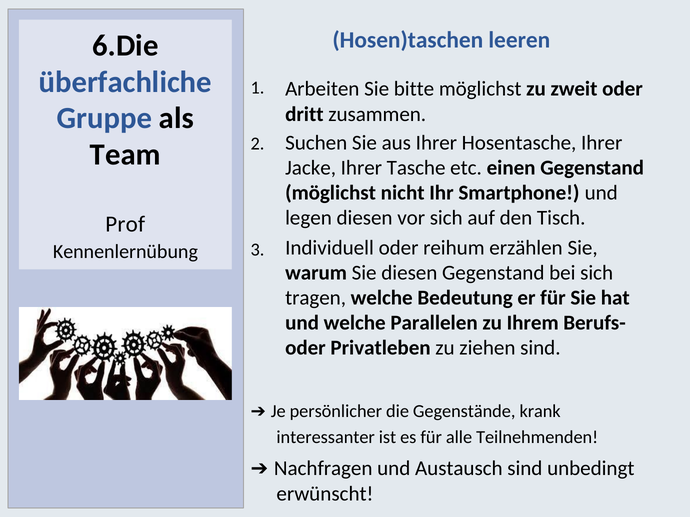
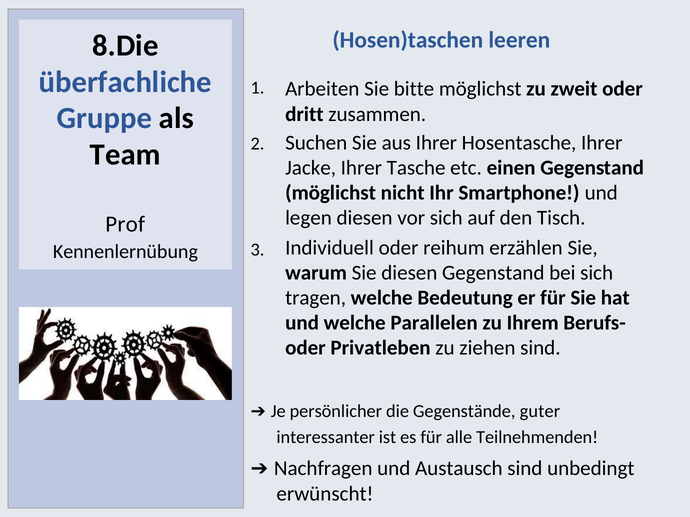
6.Die: 6.Die -> 8.Die
krank: krank -> guter
